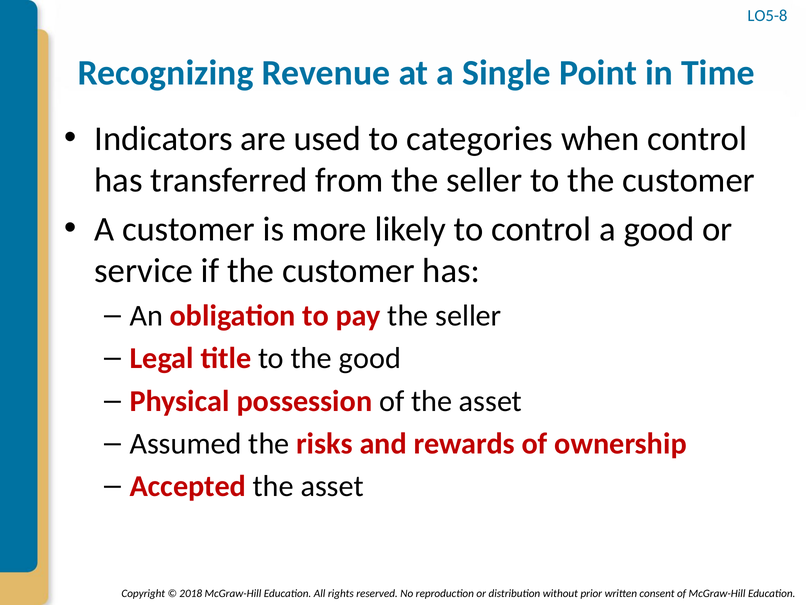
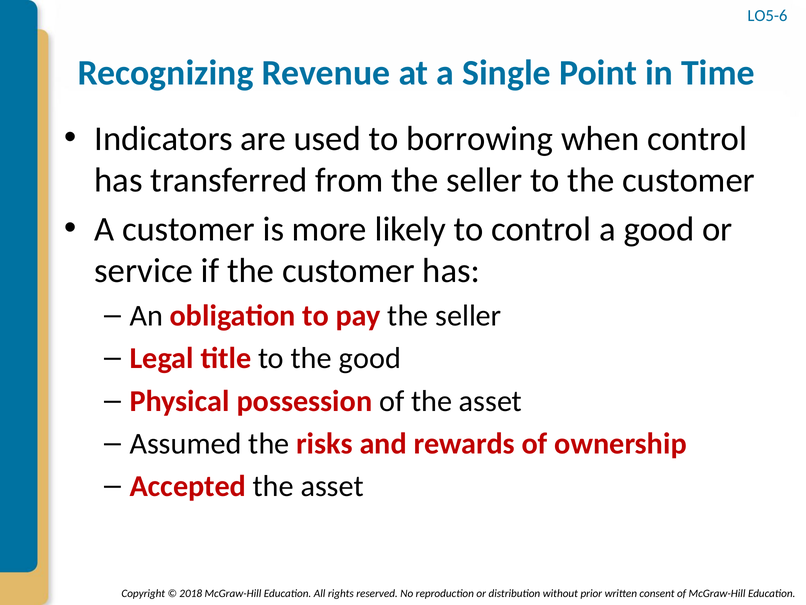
LO5-8: LO5-8 -> LO5-6
categories: categories -> borrowing
